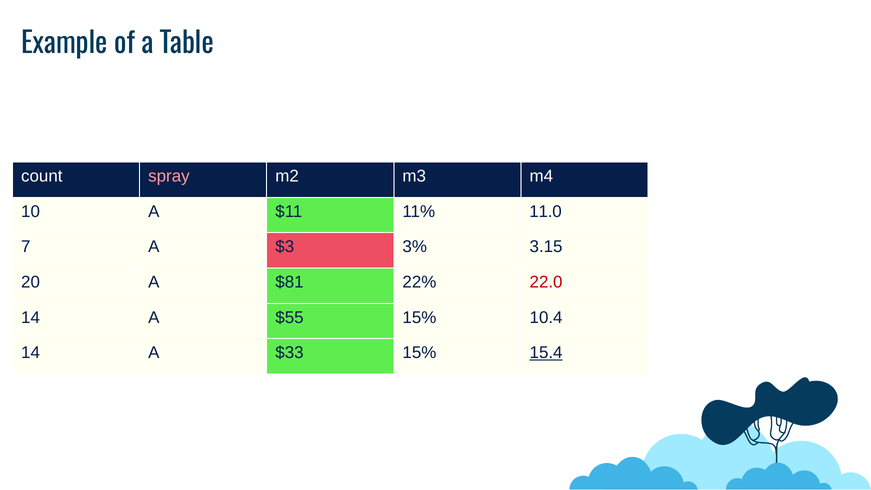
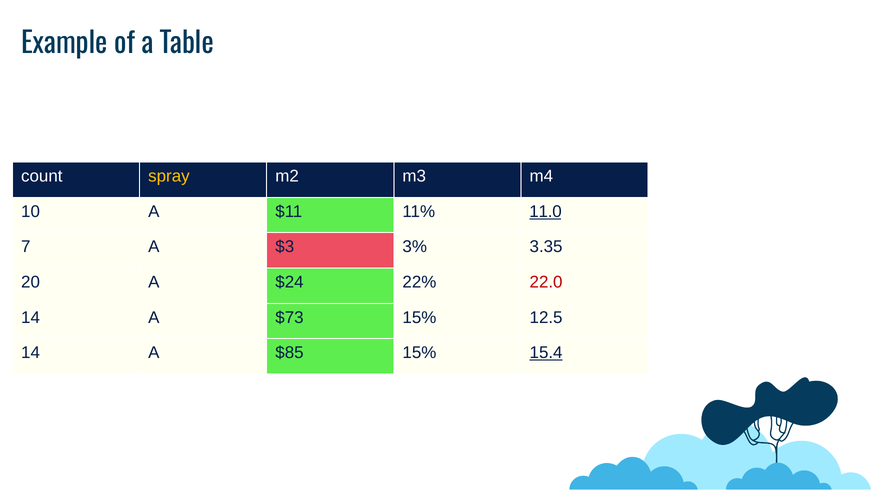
spray colour: pink -> yellow
11.0 underline: none -> present
3.15: 3.15 -> 3.35
$81: $81 -> $24
$55: $55 -> $73
10.4: 10.4 -> 12.5
$33: $33 -> $85
